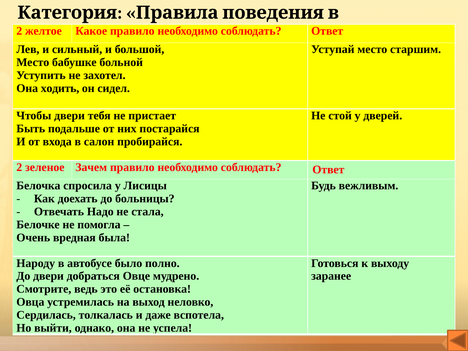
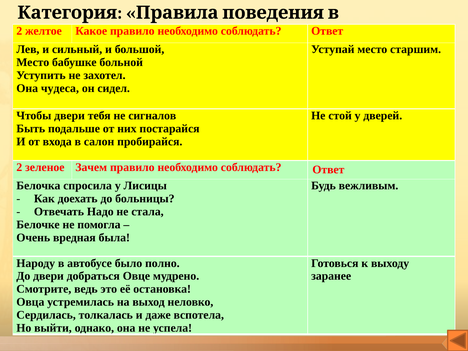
ходить: ходить -> чудеса
пристает: пристает -> сигналов
